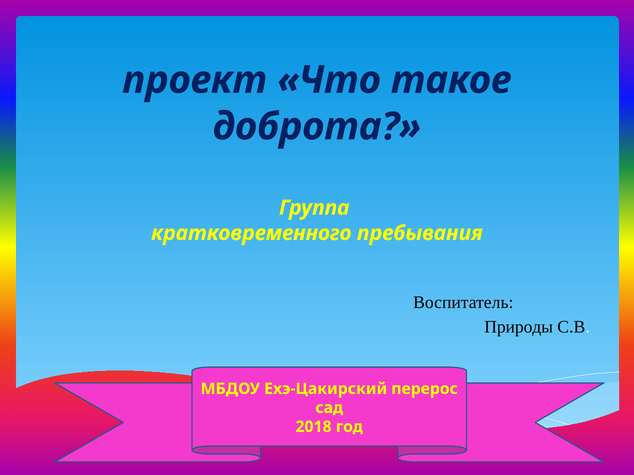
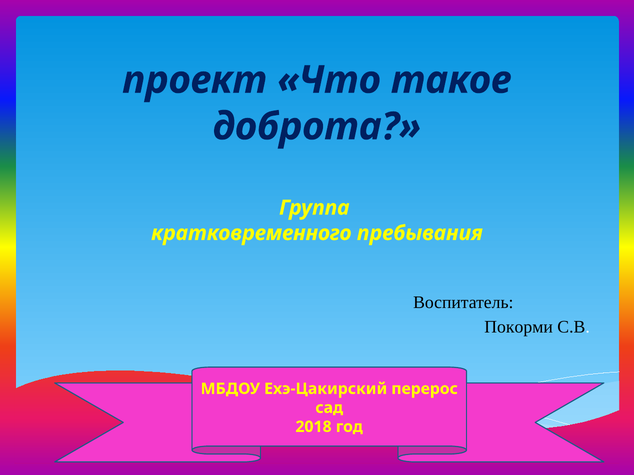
Природы: Природы -> Покорми
